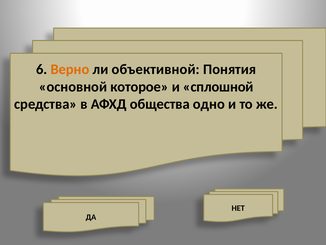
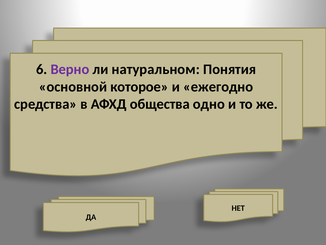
Верно colour: orange -> purple
объективной: объективной -> натуральном
сплошной: сплошной -> ежегодно
